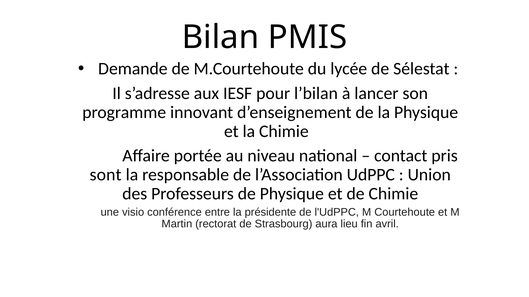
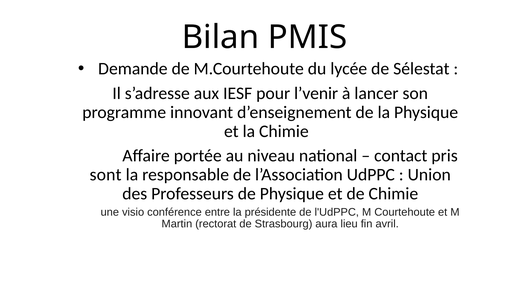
l’bilan: l’bilan -> l’venir
